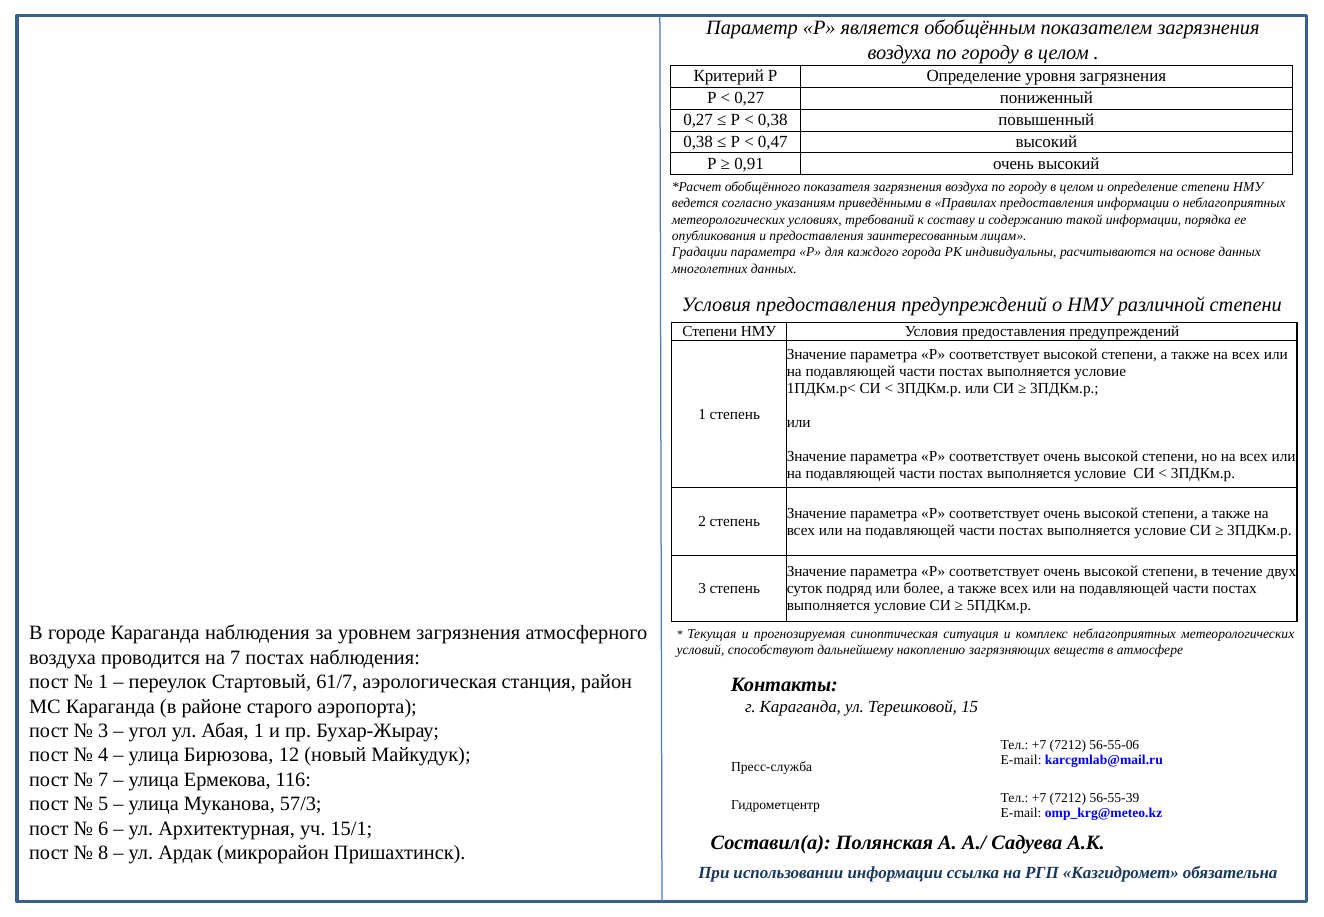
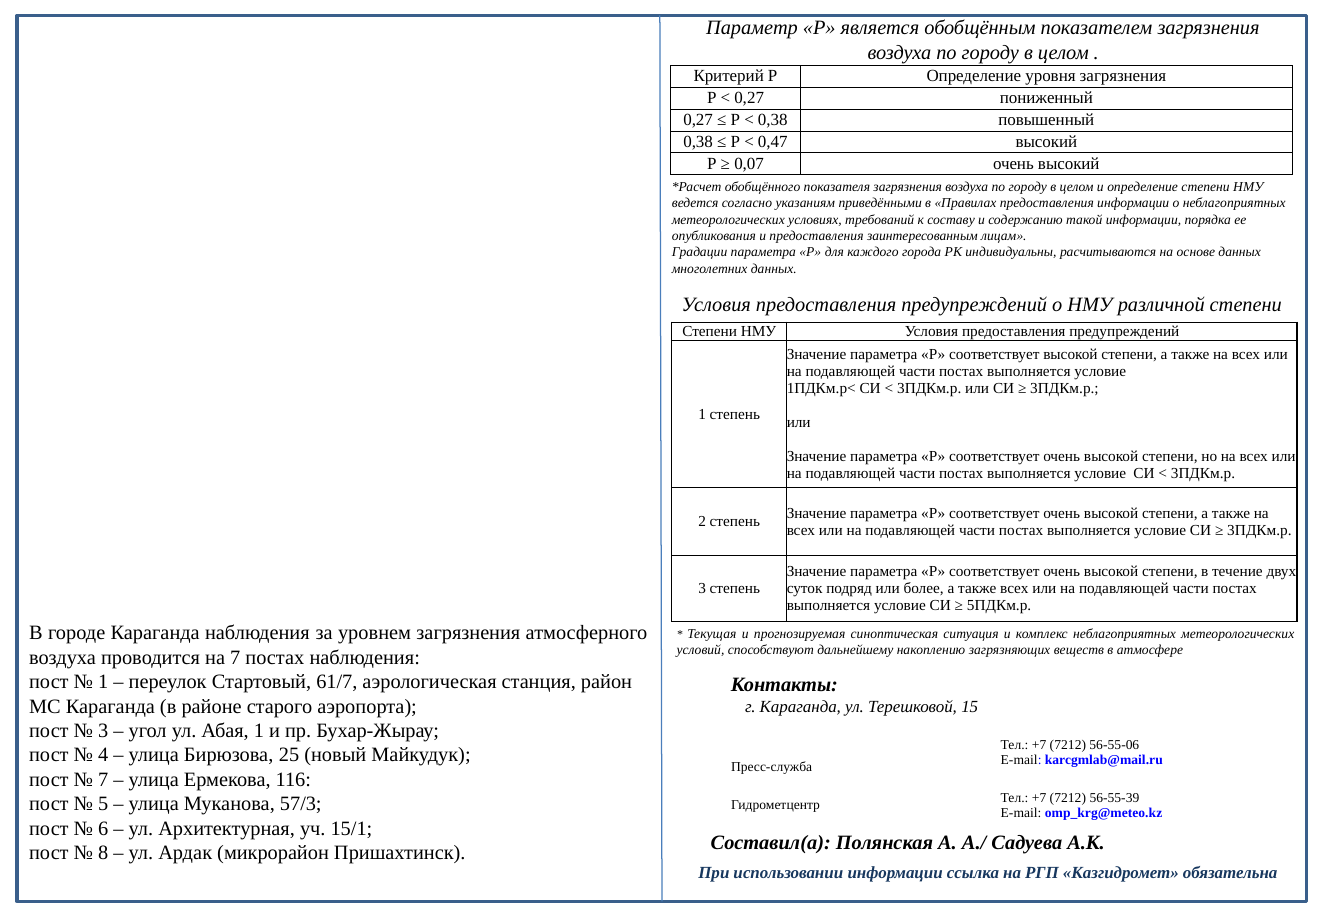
0,91: 0,91 -> 0,07
12: 12 -> 25
